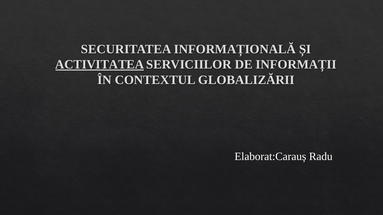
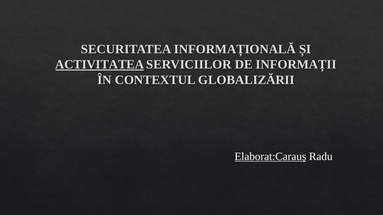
Elaborat:Carauș underline: none -> present
